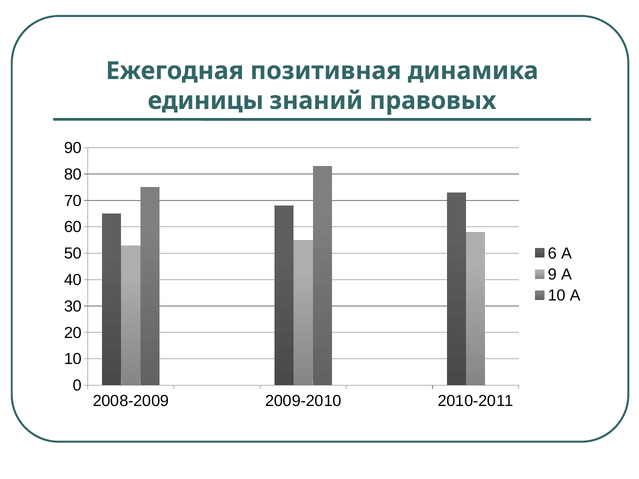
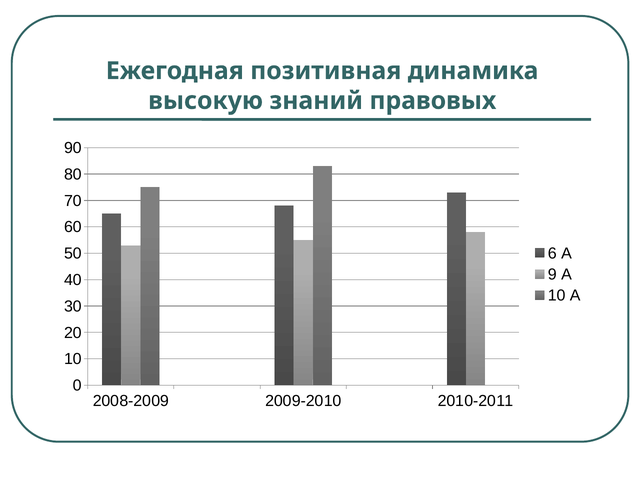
единицы: единицы -> высокую
